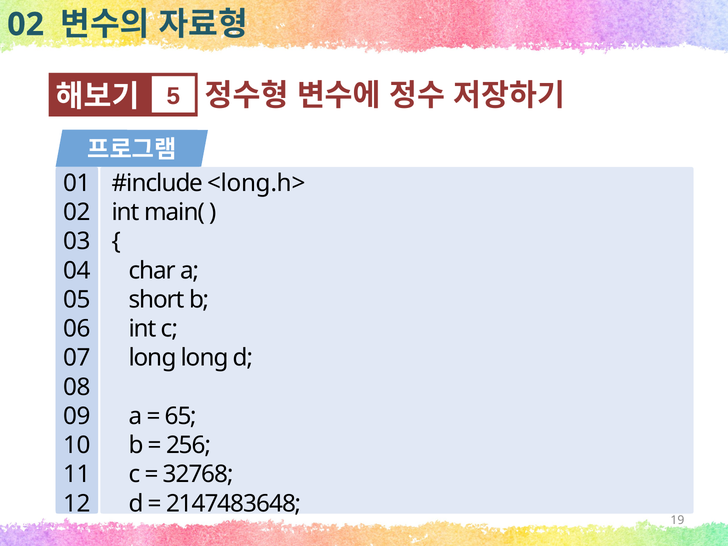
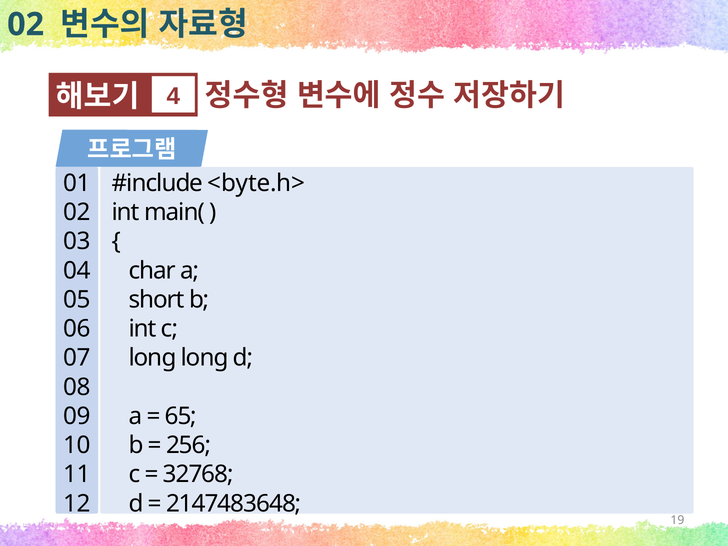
5: 5 -> 4
<long.h>: <long.h> -> <byte.h>
